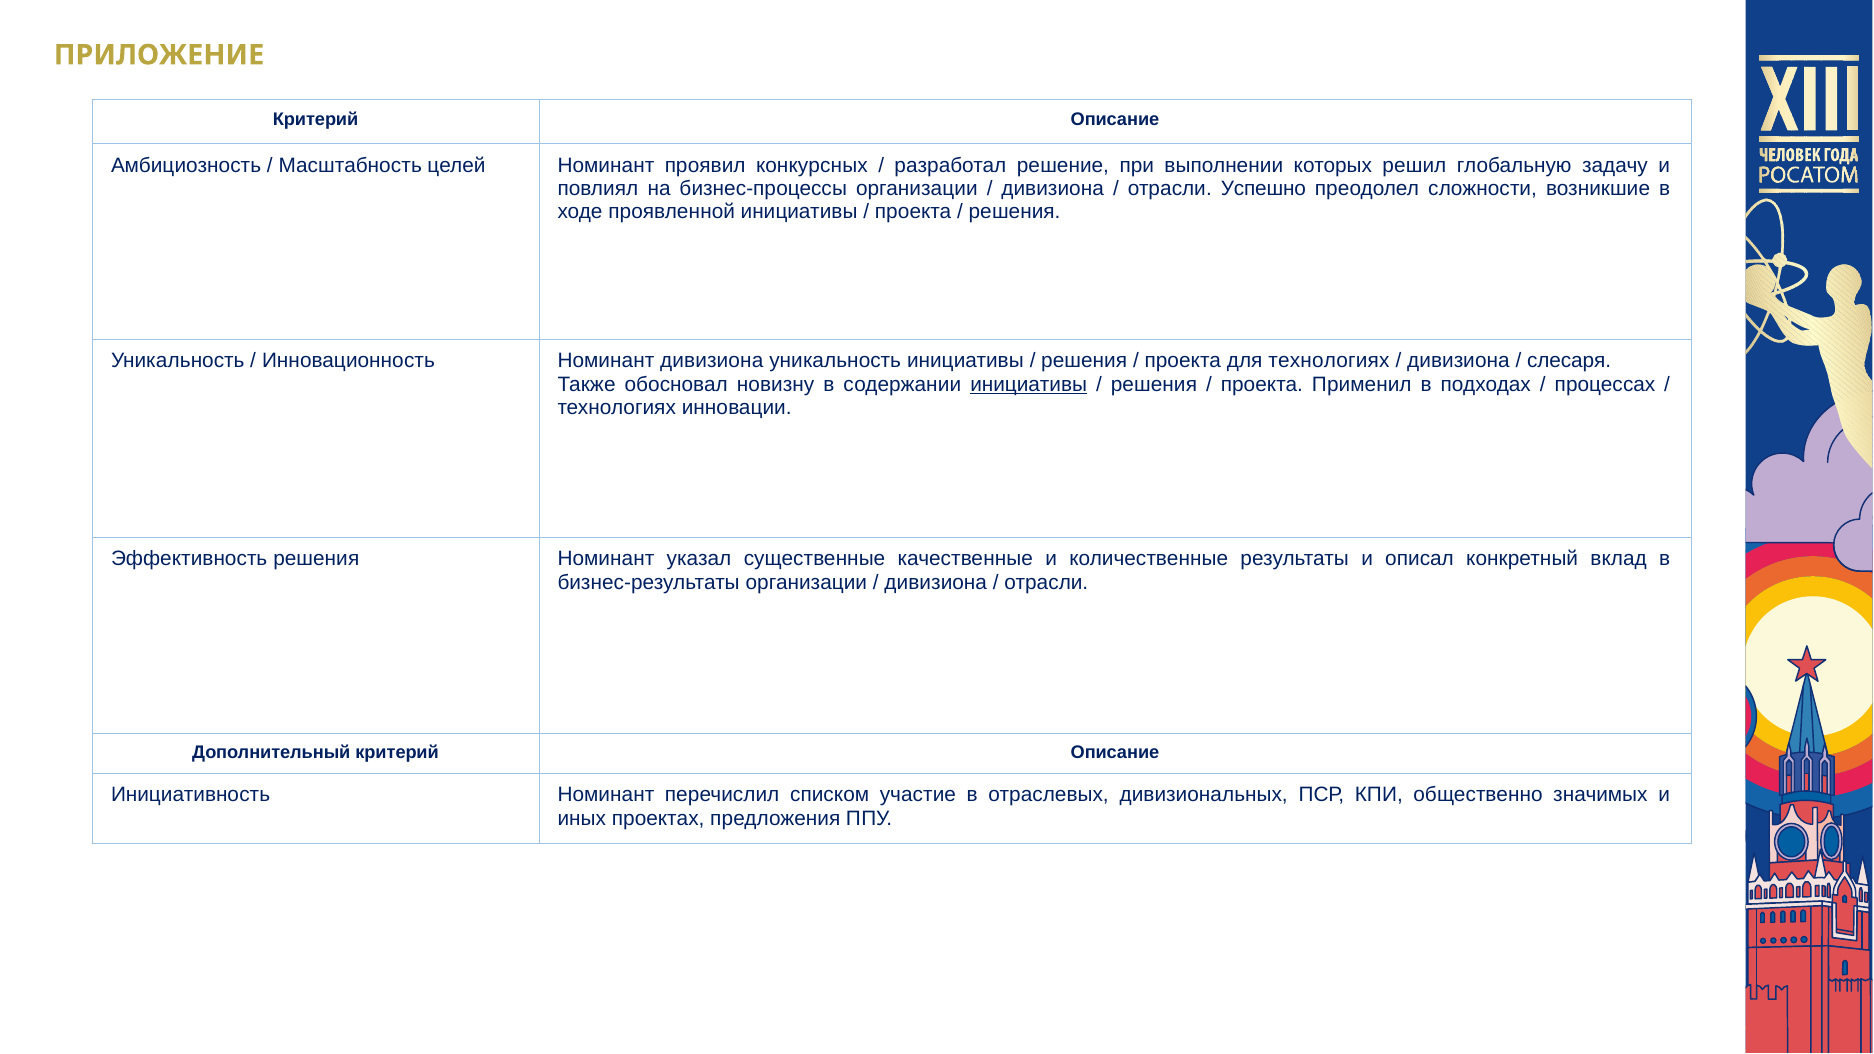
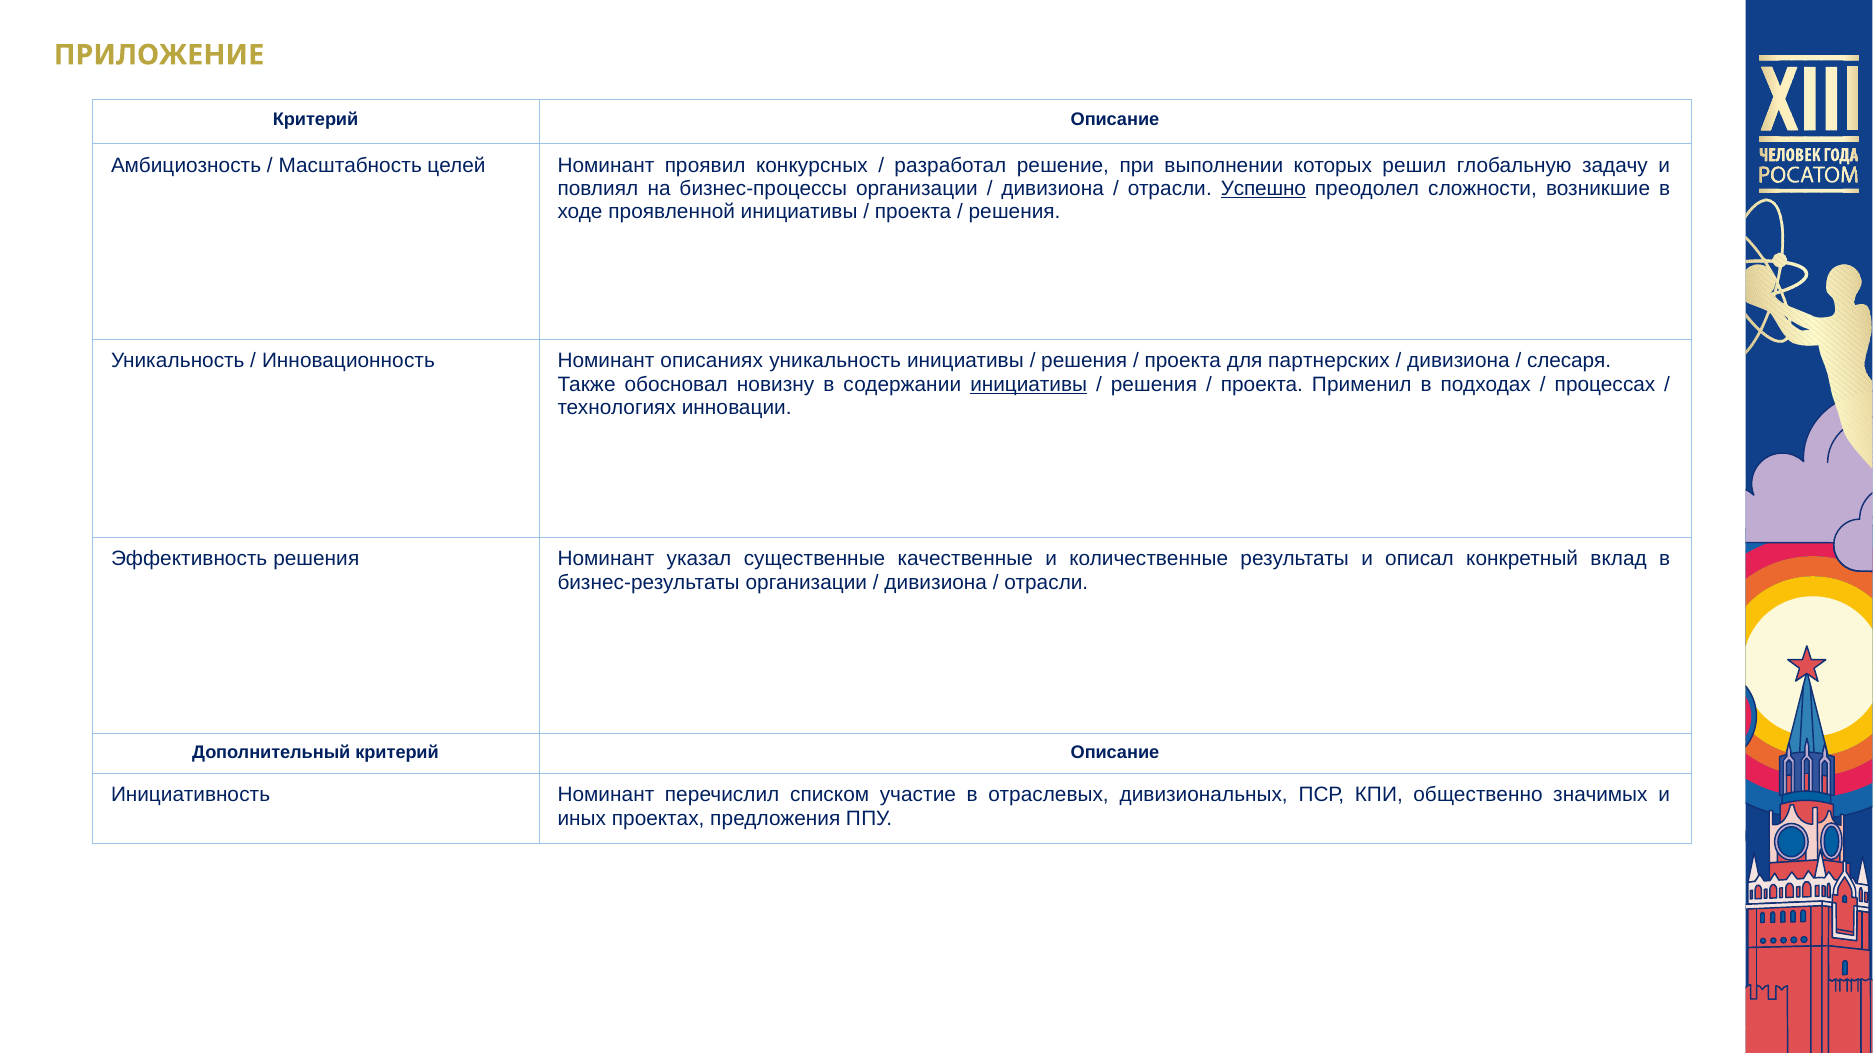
Успешно underline: none -> present
Номинант дивизиона: дивизиона -> описаниях
для технологиях: технологиях -> партнерских
